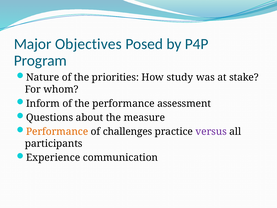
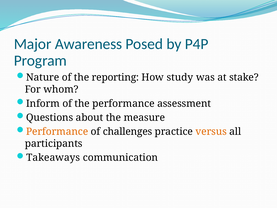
Objectives: Objectives -> Awareness
priorities: priorities -> reporting
versus colour: purple -> orange
Experience: Experience -> Takeaways
